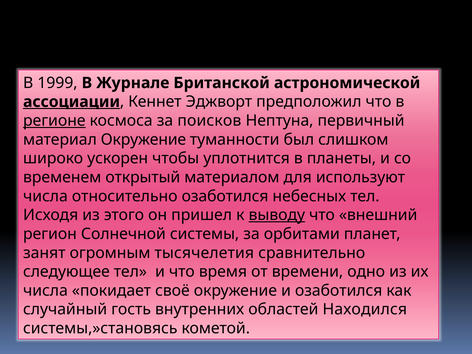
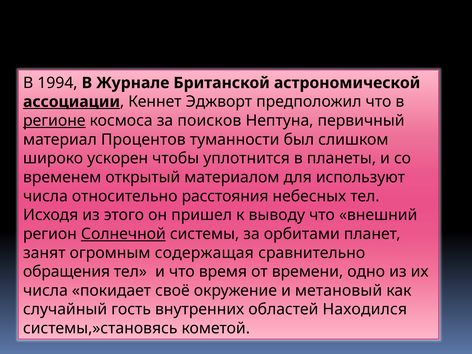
1999: 1999 -> 1994
материал Окружение: Окружение -> Процентов
относительно озаботился: озаботился -> расстояния
выводу underline: present -> none
Солнечной underline: none -> present
тысячелетия: тысячелетия -> содержащая
следующее: следующее -> обращения
и озаботился: озаботился -> метановый
